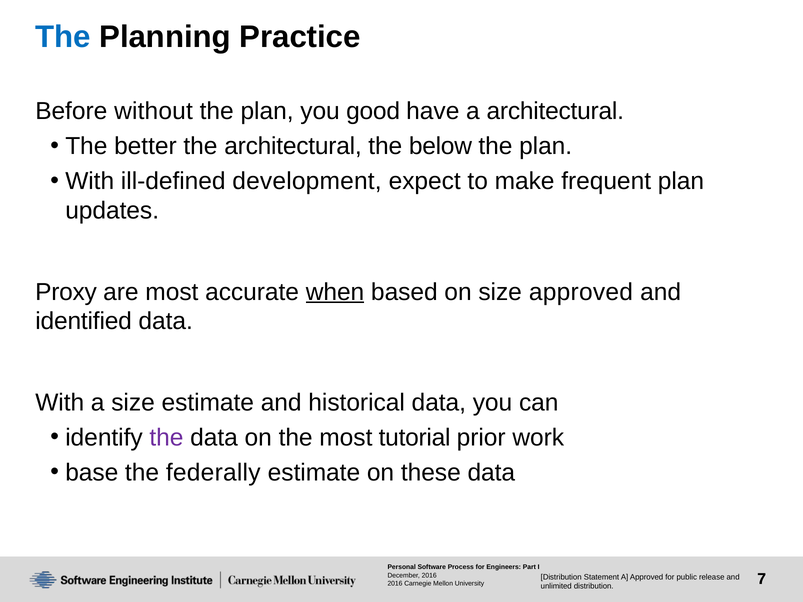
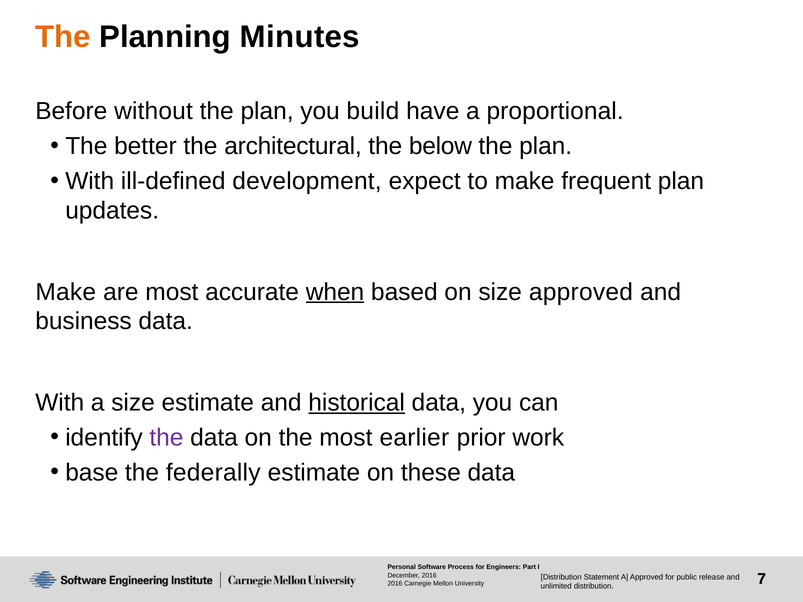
The at (63, 37) colour: blue -> orange
Practice: Practice -> Minutes
good: good -> build
a architectural: architectural -> proportional
Proxy at (66, 292): Proxy -> Make
identified: identified -> business
historical underline: none -> present
tutorial: tutorial -> earlier
